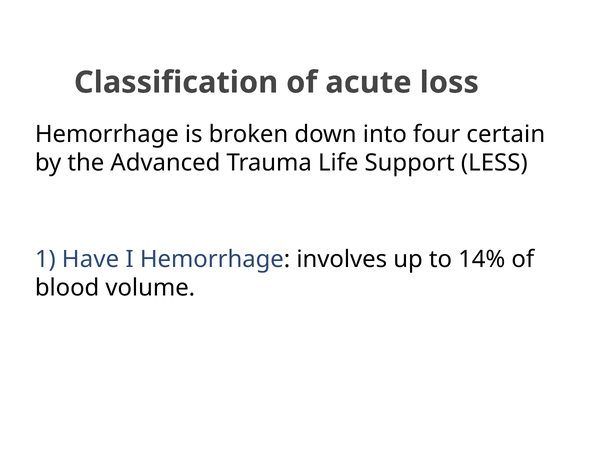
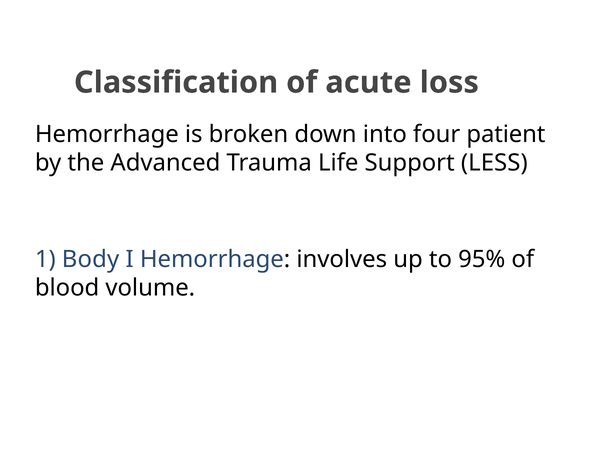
certain: certain -> patient
Have: Have -> Body
14%: 14% -> 95%
